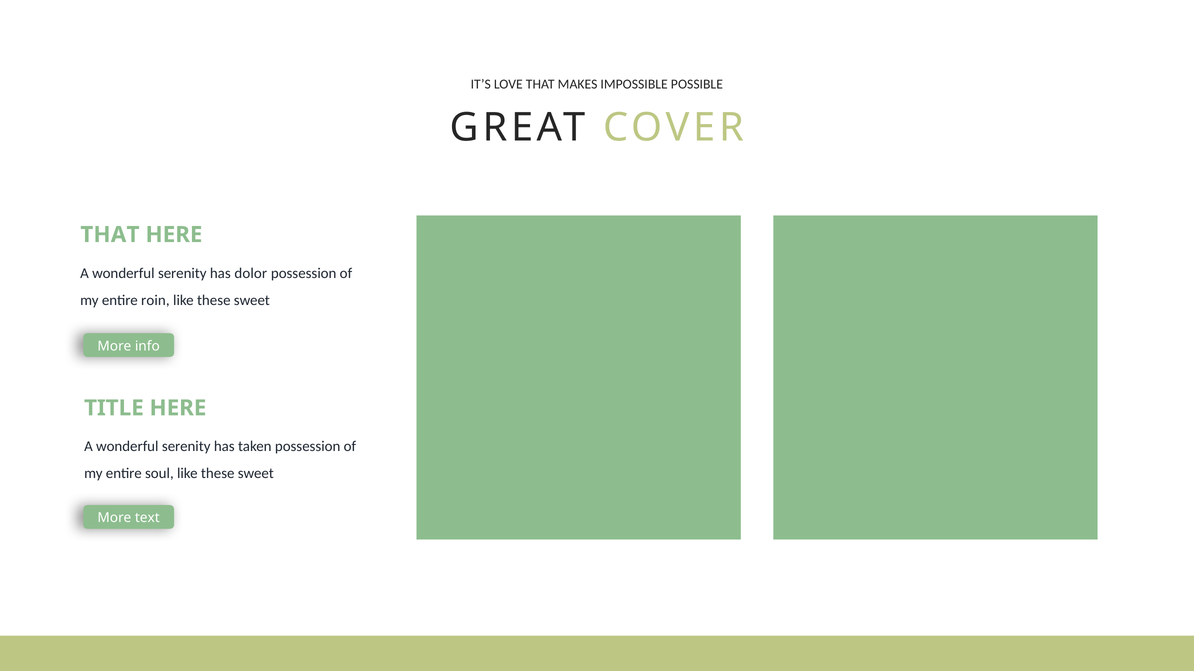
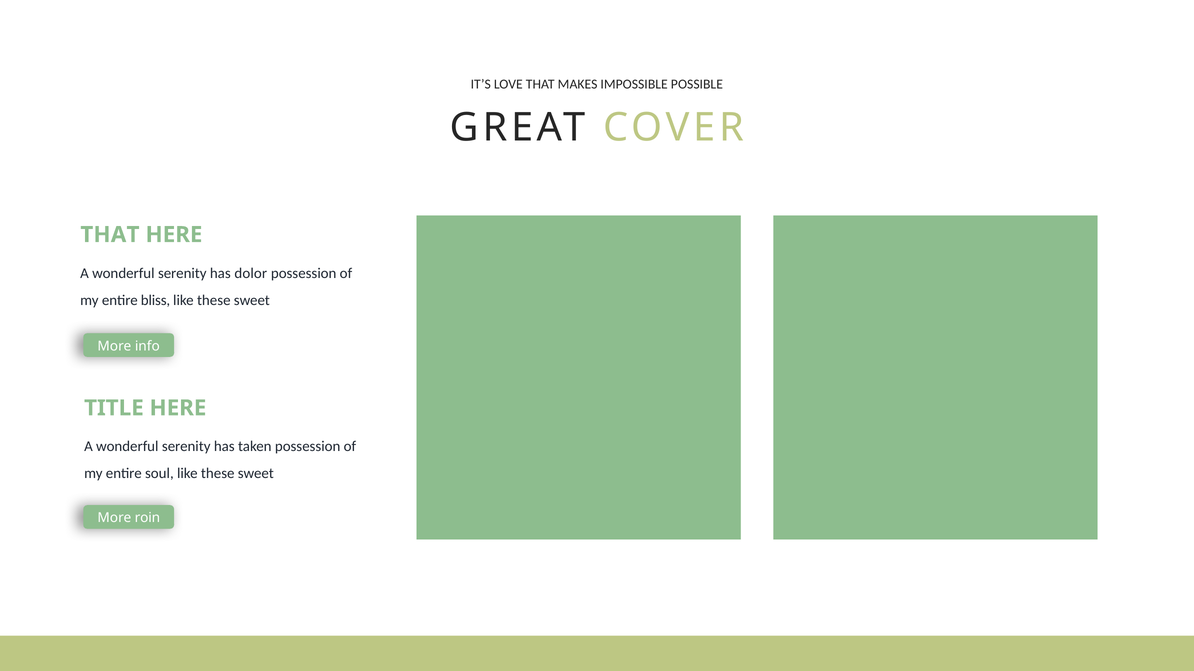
roin: roin -> bliss
text: text -> roin
